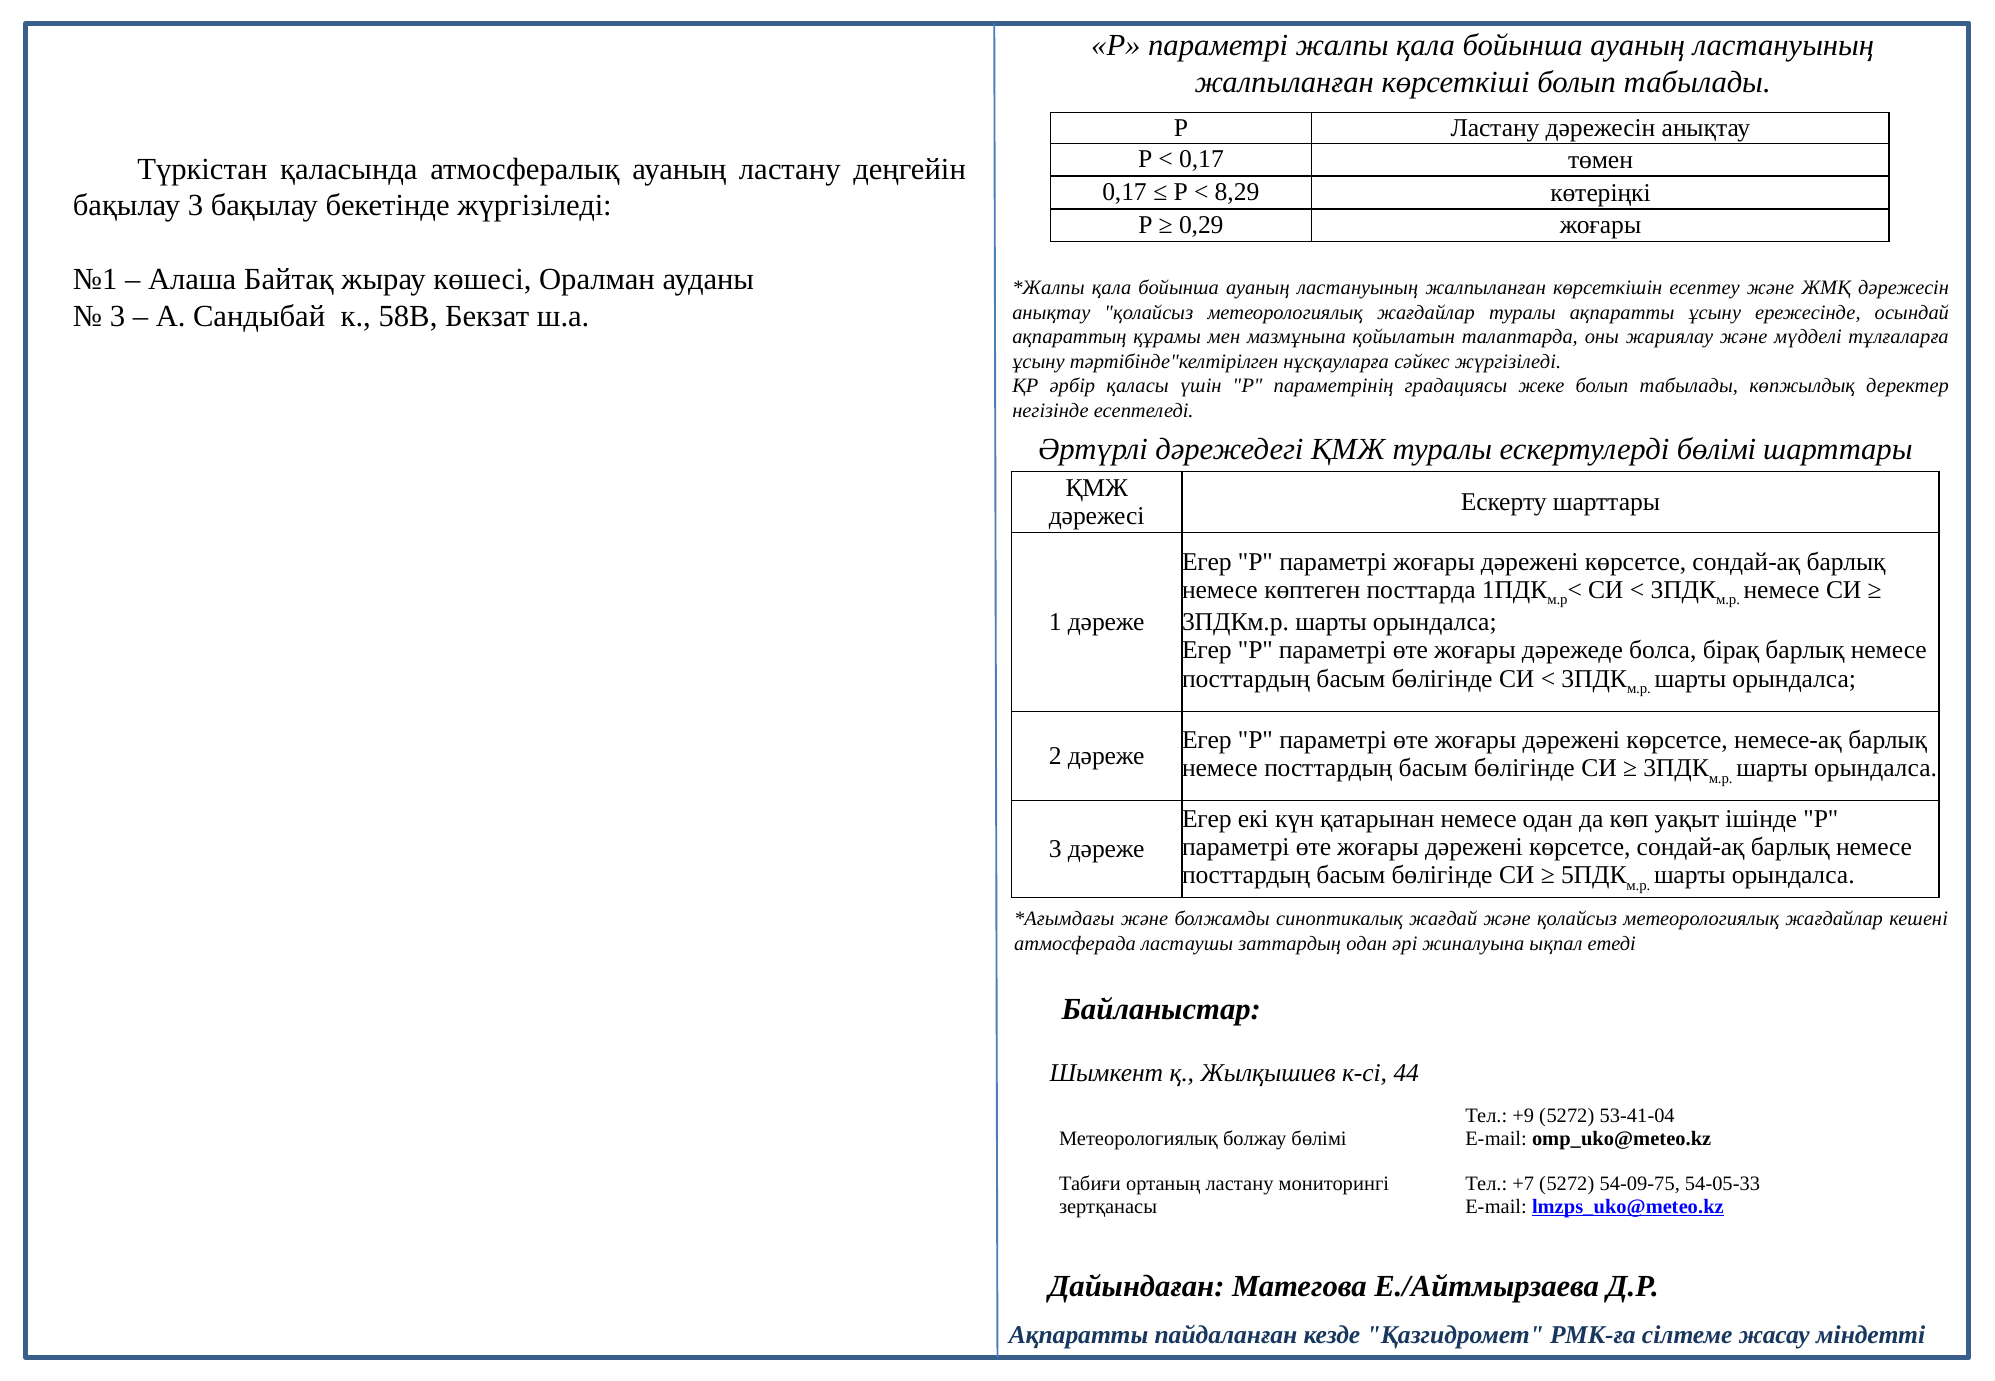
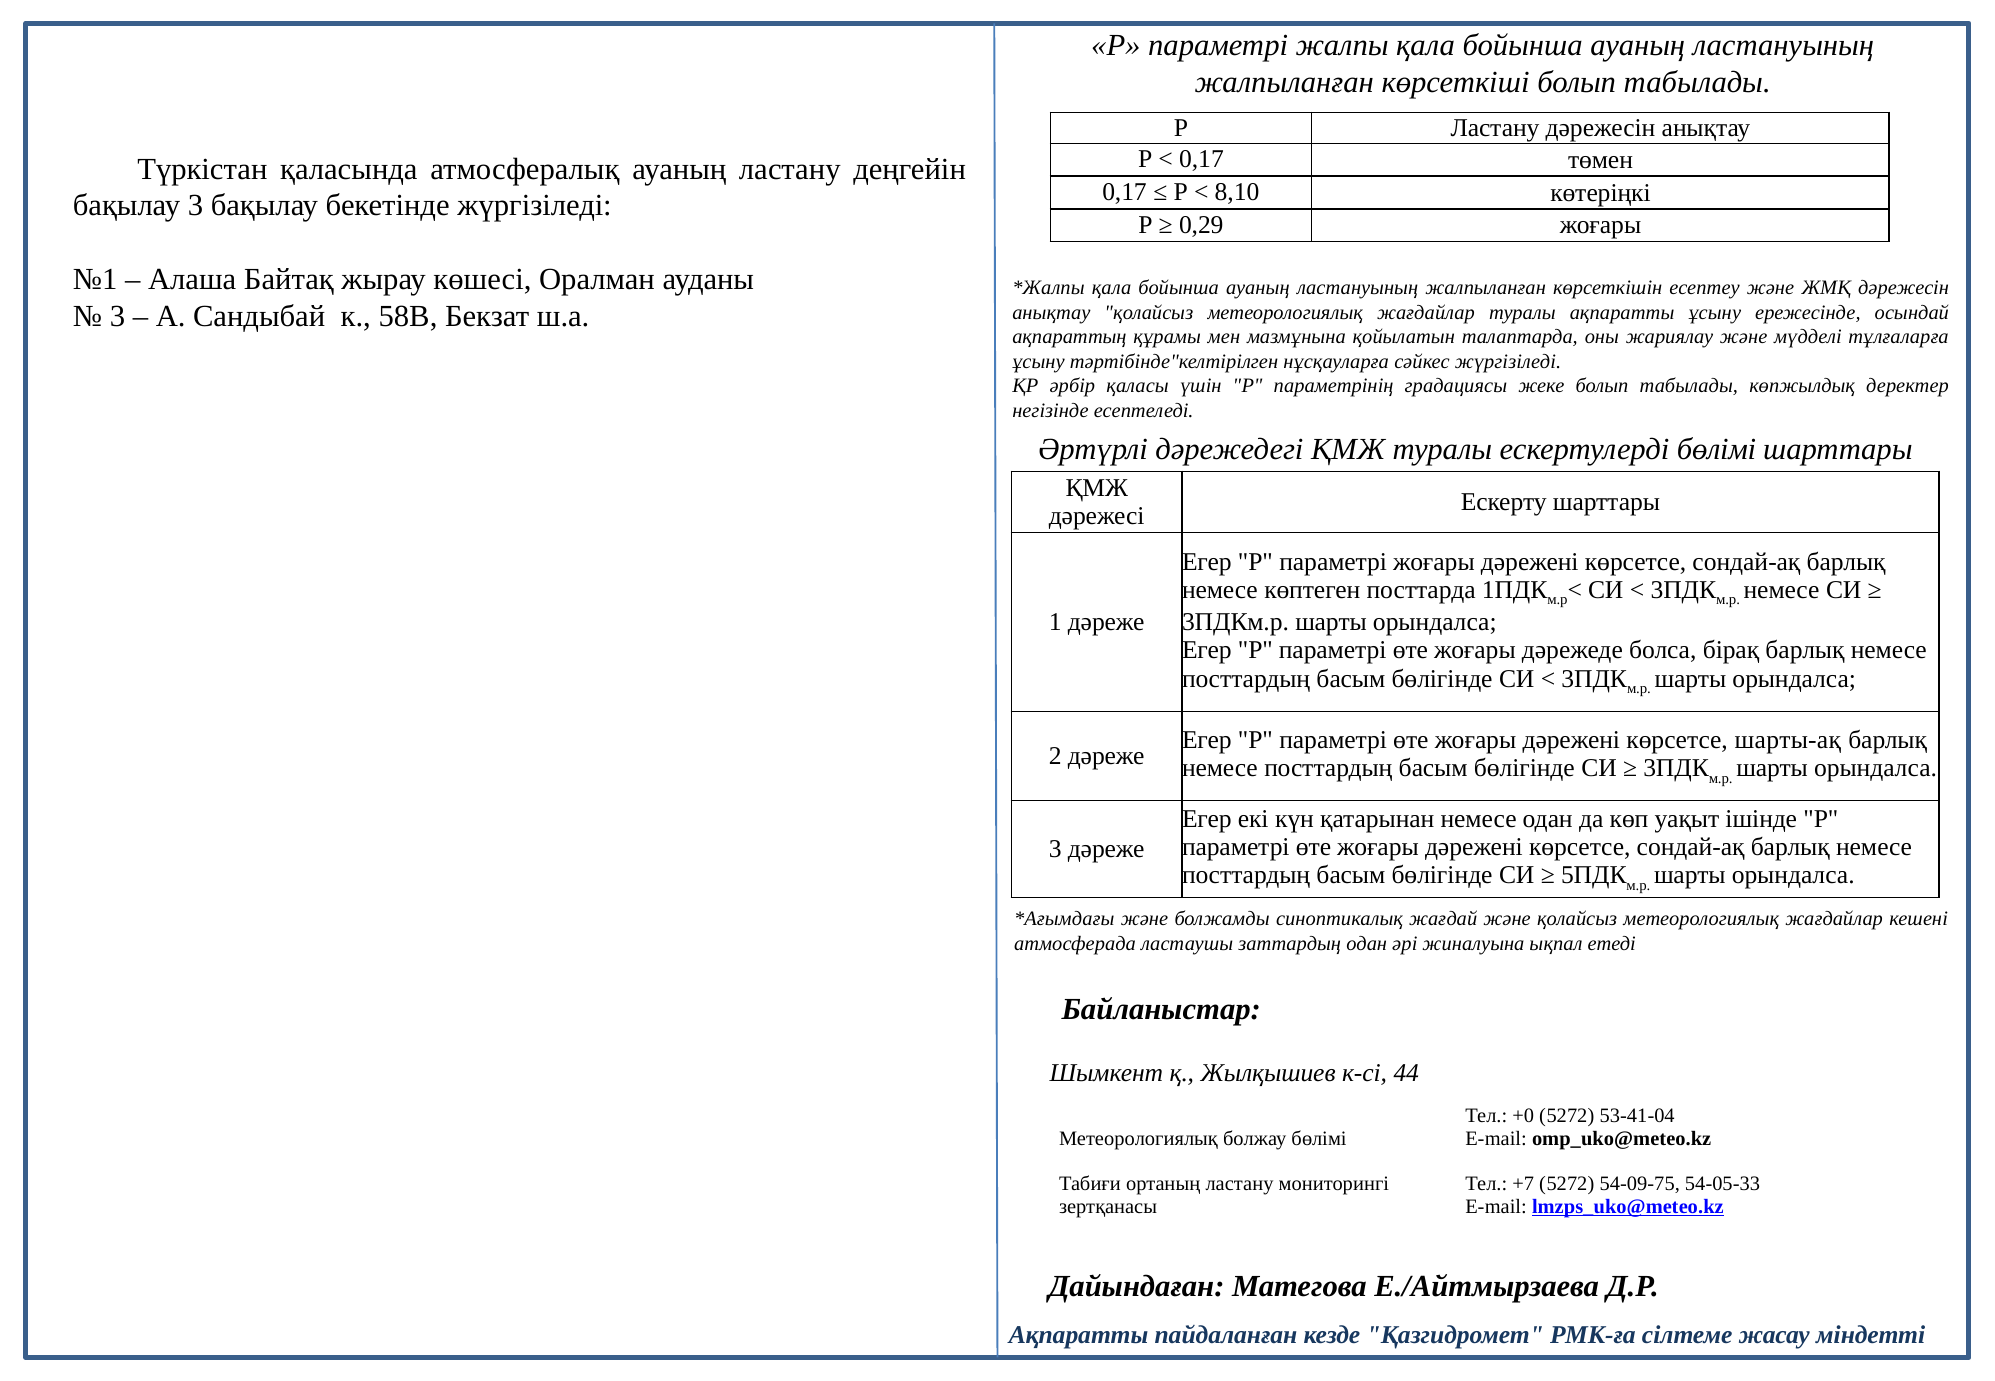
8,29: 8,29 -> 8,10
немесе-ақ: немесе-ақ -> шарты-ақ
+9: +9 -> +0
